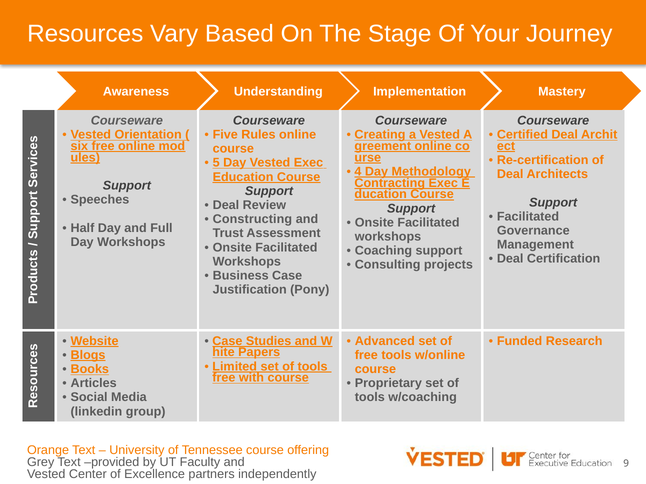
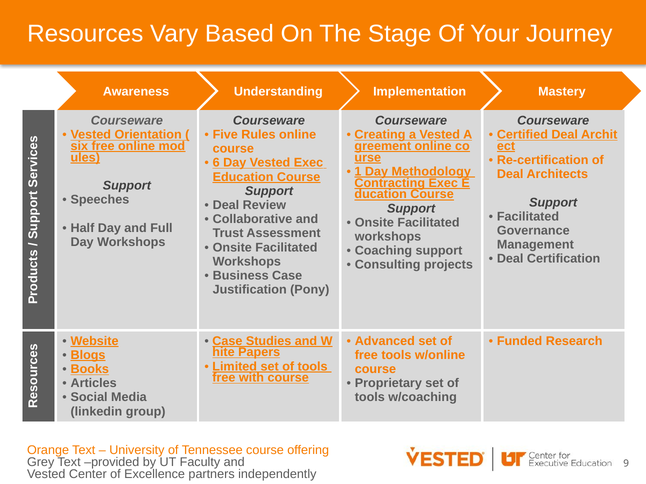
5: 5 -> 6
4: 4 -> 1
Constructing: Constructing -> Collaborative
